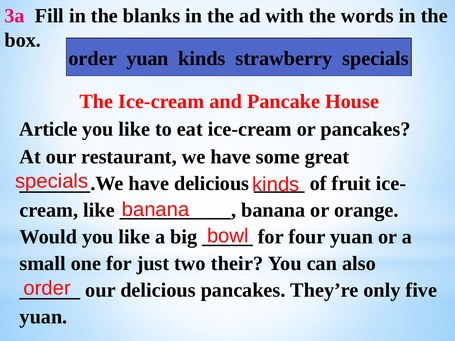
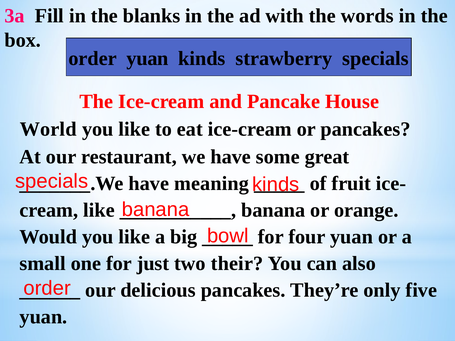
Article: Article -> World
have delicious: delicious -> meaning
